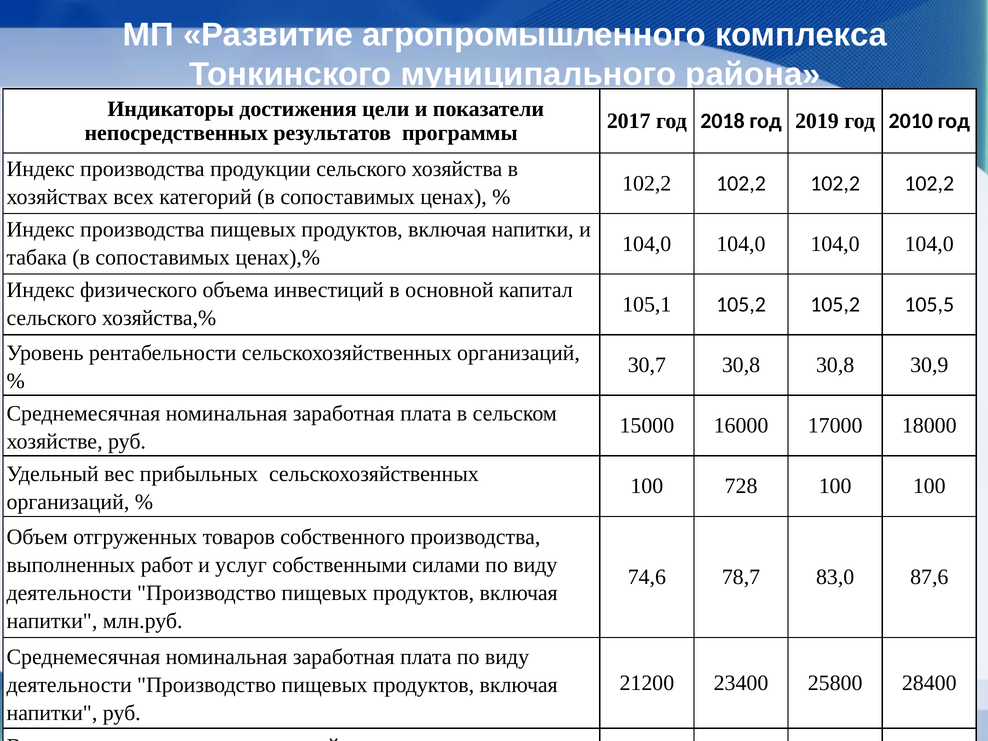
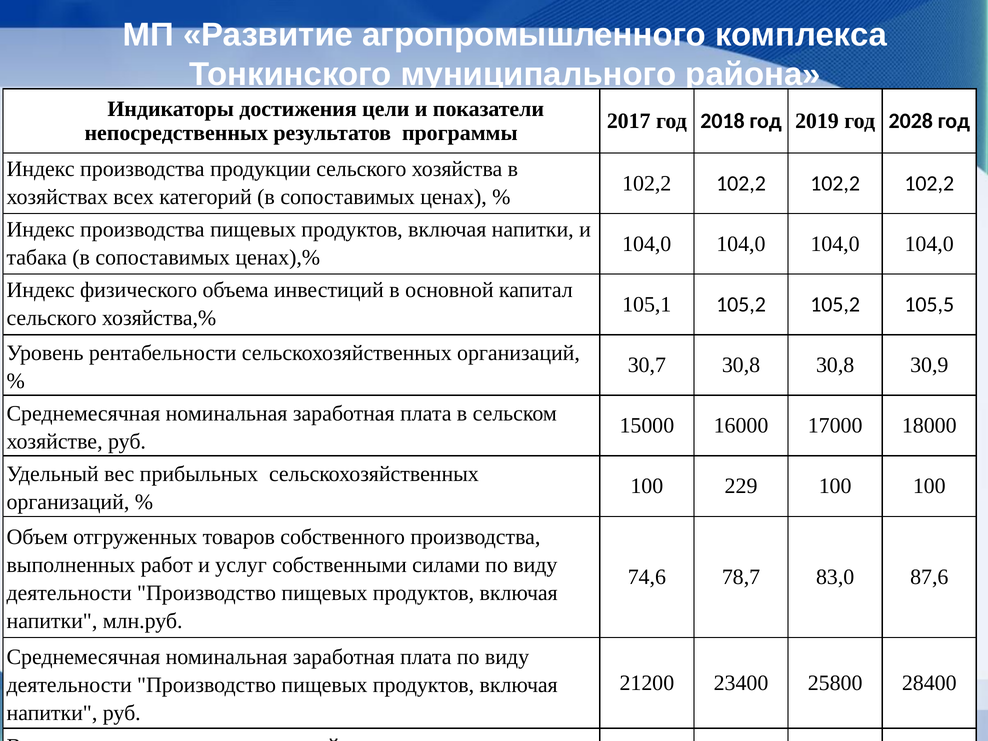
2010: 2010 -> 2028
728: 728 -> 229
